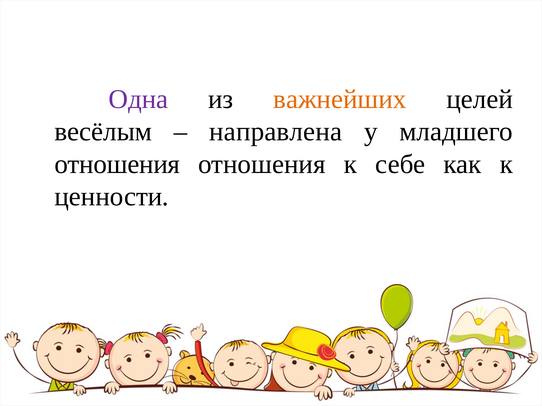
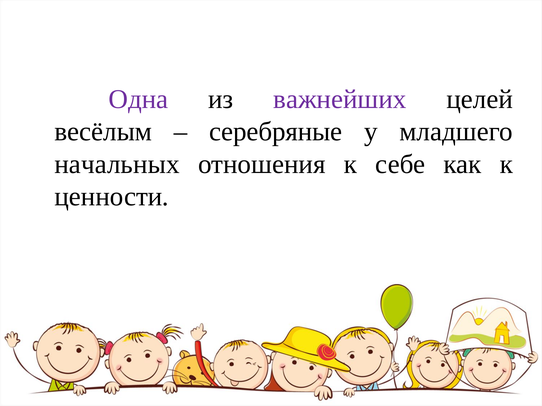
важнейших colour: orange -> purple
направлена: направлена -> серебряные
отношения at (117, 164): отношения -> начальных
